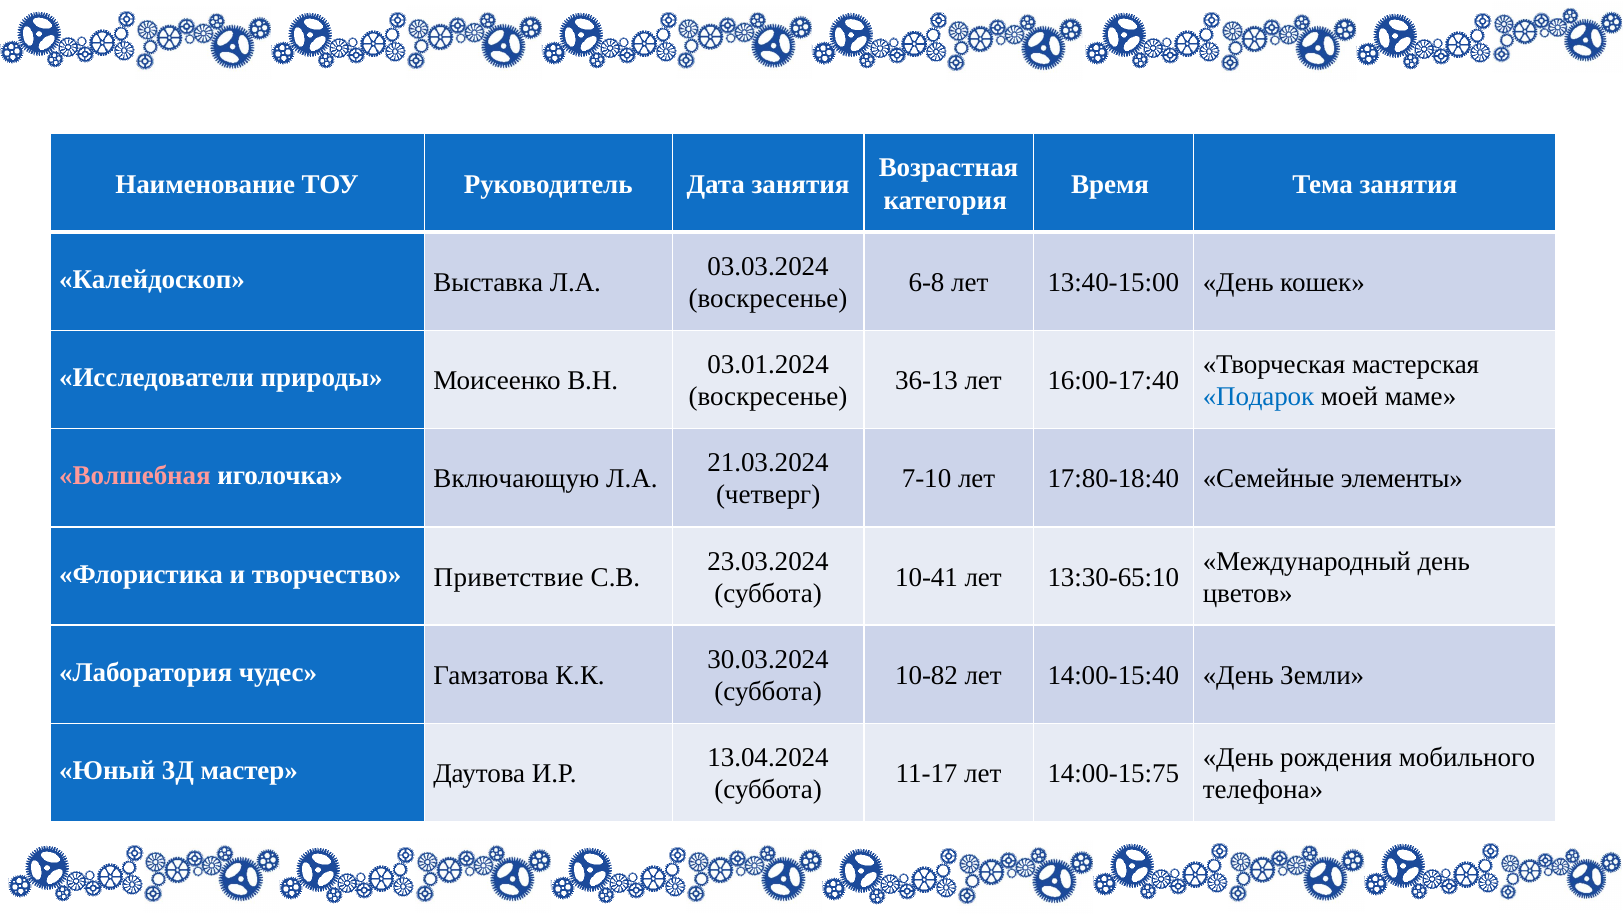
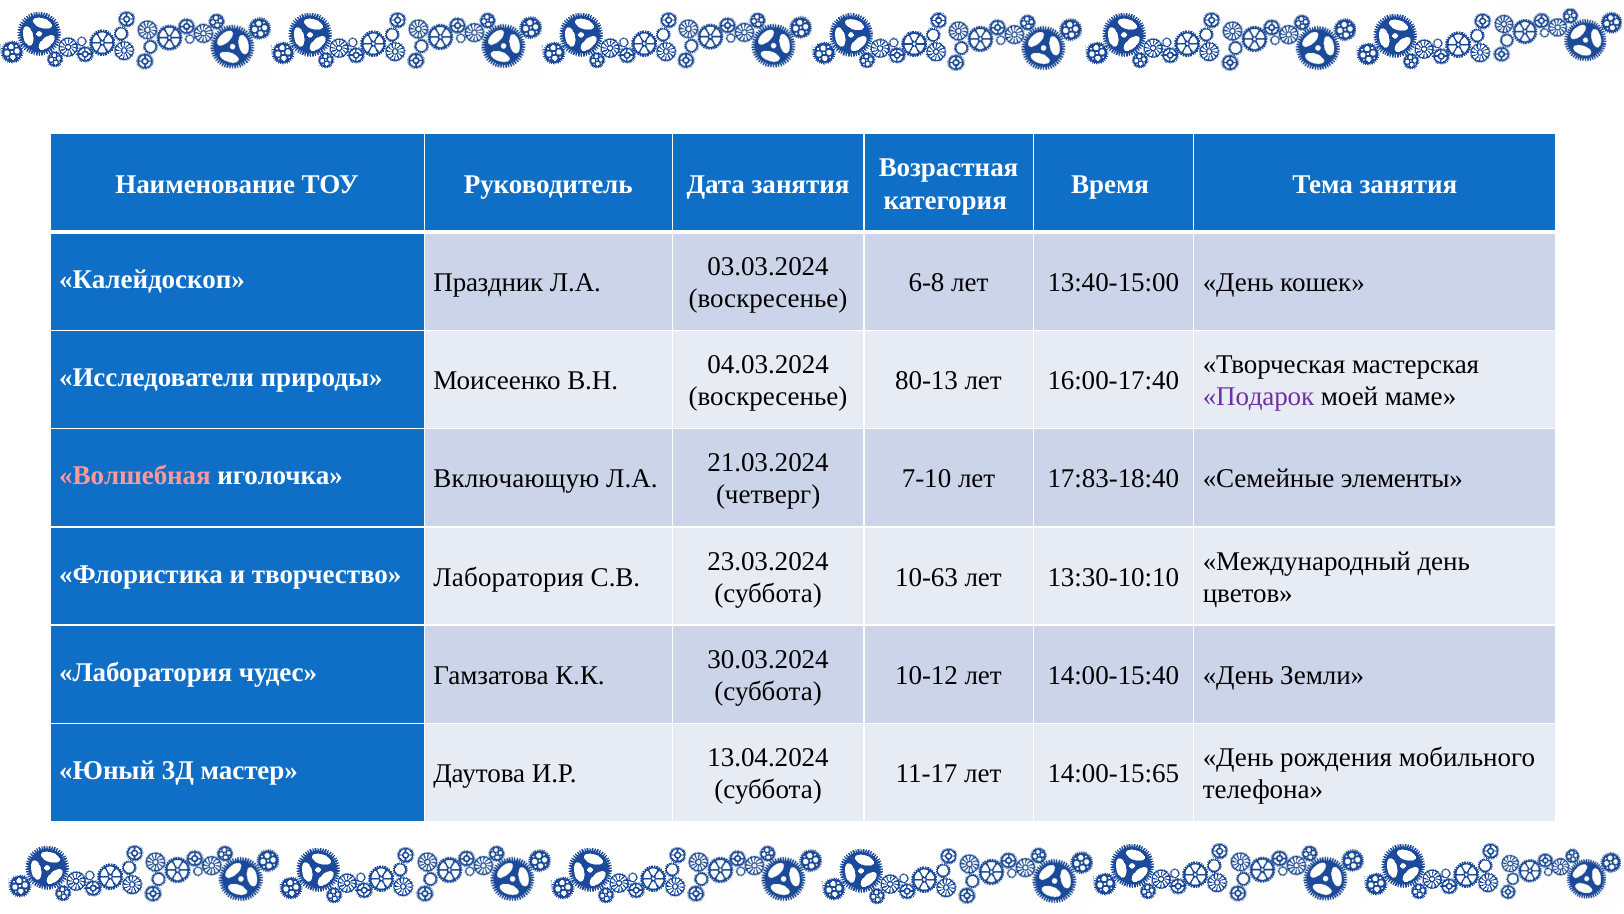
Выставка: Выставка -> Праздник
03.01.2024: 03.01.2024 -> 04.03.2024
36-13: 36-13 -> 80-13
Подарок colour: blue -> purple
17:80-18:40: 17:80-18:40 -> 17:83-18:40
творчество Приветствие: Приветствие -> Лаборатория
10-41: 10-41 -> 10-63
13:30-65:10: 13:30-65:10 -> 13:30-10:10
10-82: 10-82 -> 10-12
14:00-15:75: 14:00-15:75 -> 14:00-15:65
